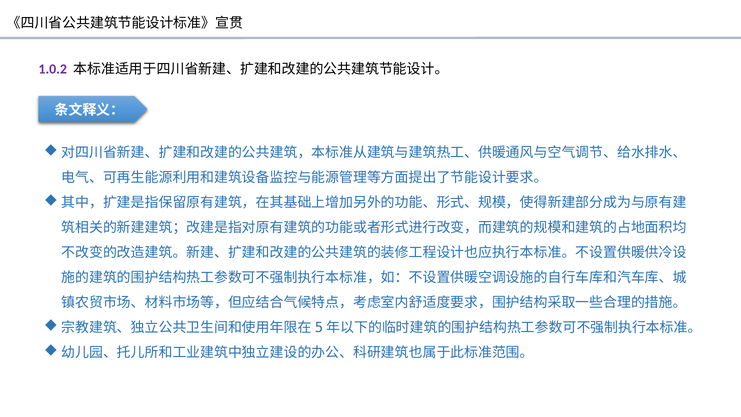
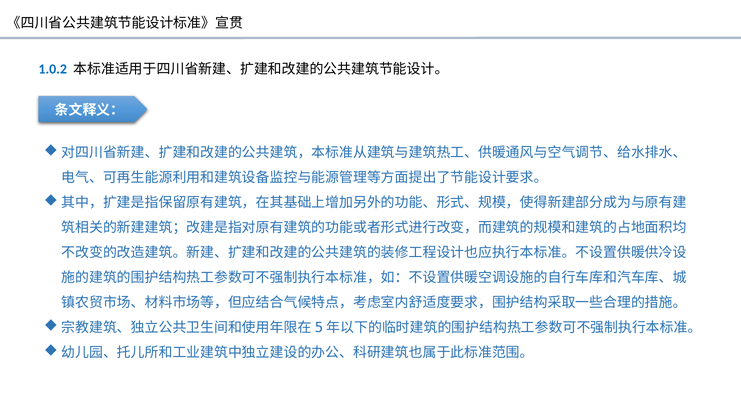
1.0.2 colour: purple -> blue
